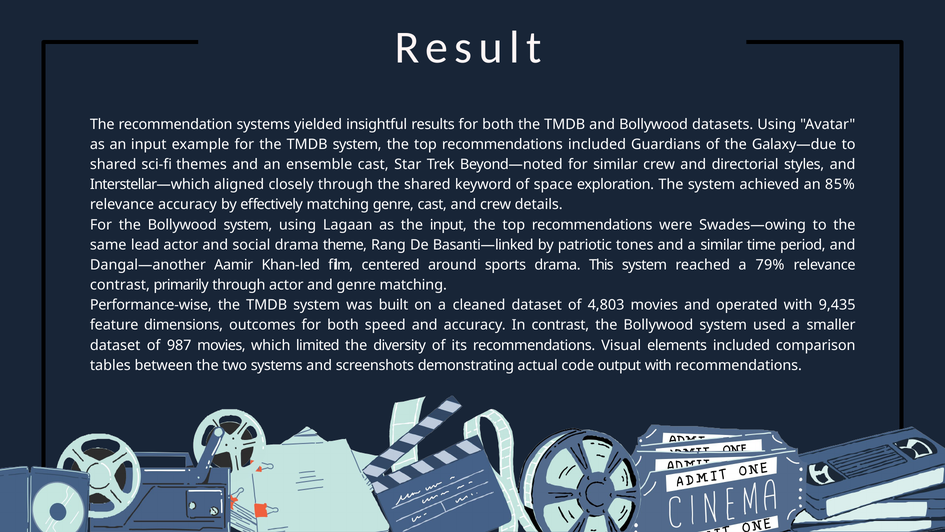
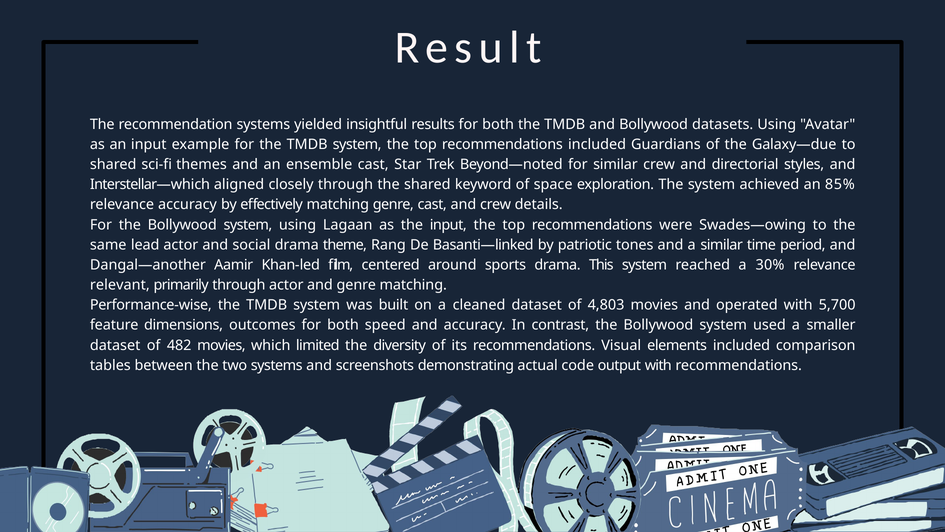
79%: 79% -> 30%
contrast at (120, 285): contrast -> relevant
9,435: 9,435 -> 5,700
987: 987 -> 482
